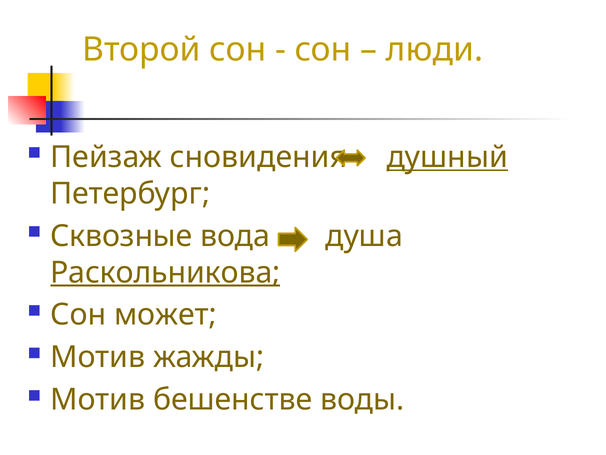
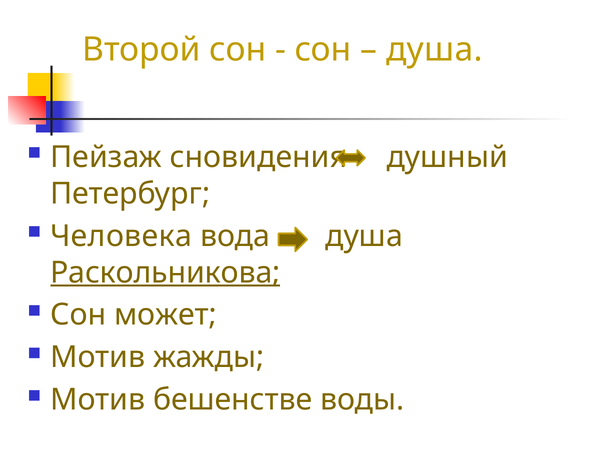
люди at (435, 50): люди -> душа
душный underline: present -> none
Сквозные: Сквозные -> Человека
